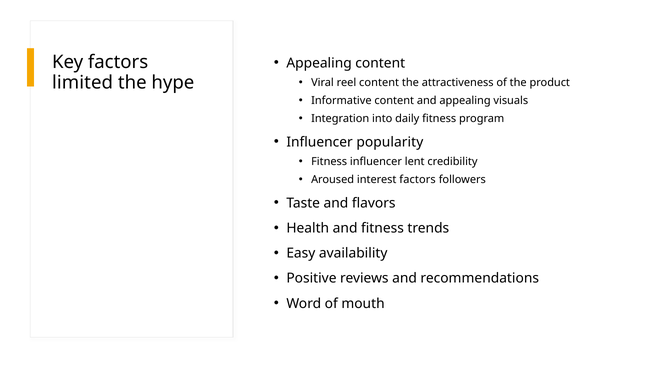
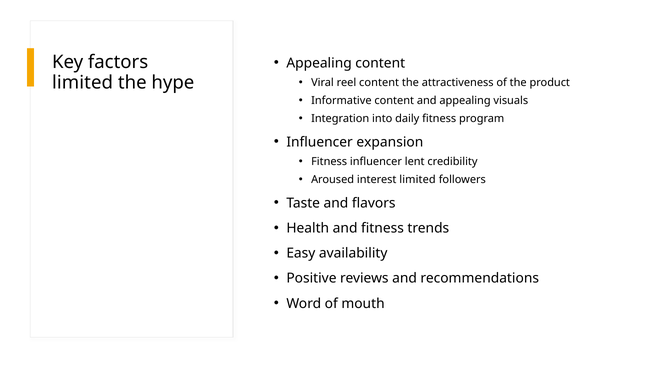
popularity: popularity -> expansion
interest factors: factors -> limited
